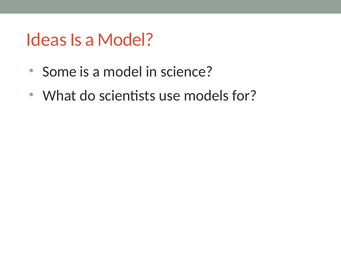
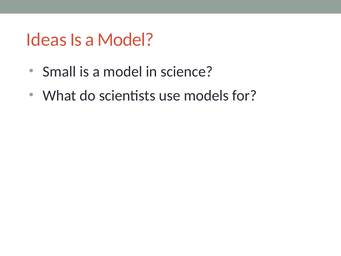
Some: Some -> Small
